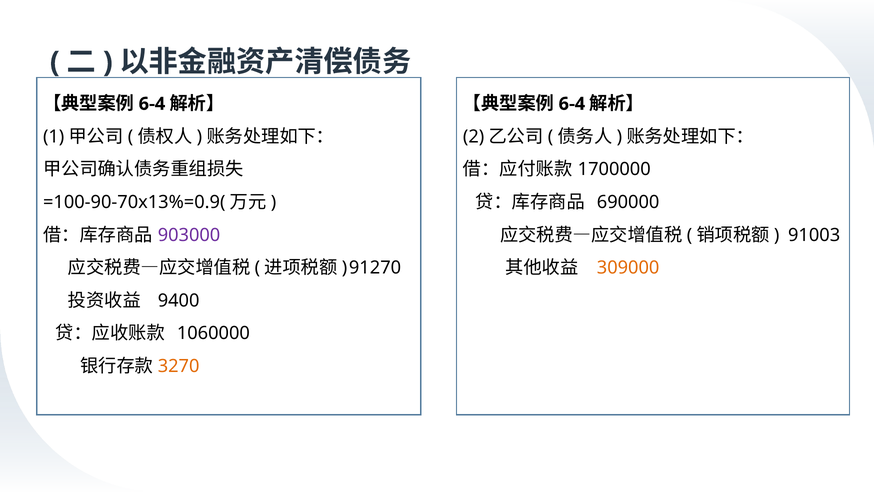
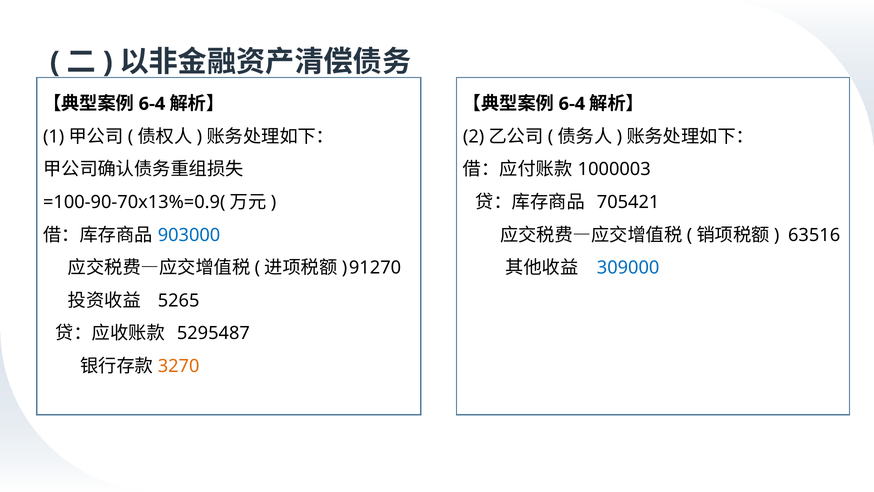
1700000: 1700000 -> 1000003
690000: 690000 -> 705421
903000 colour: purple -> blue
91003: 91003 -> 63516
309000 colour: orange -> blue
9400: 9400 -> 5265
1060000: 1060000 -> 5295487
